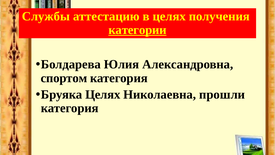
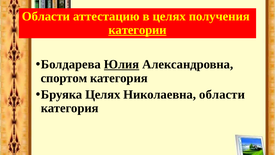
Службы at (46, 16): Службы -> Области
Юлия underline: none -> present
Николаевна прошли: прошли -> области
